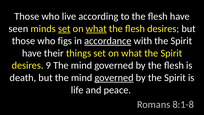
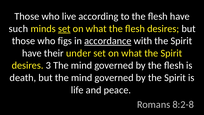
seen: seen -> such
what at (96, 29) underline: present -> none
things: things -> under
9: 9 -> 3
governed at (114, 78) underline: present -> none
8:1-8: 8:1-8 -> 8:2-8
